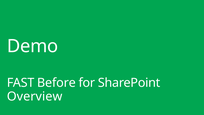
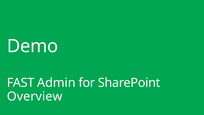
Before: Before -> Admin
